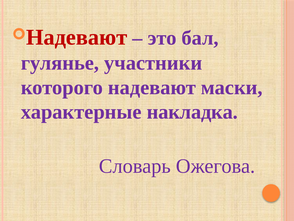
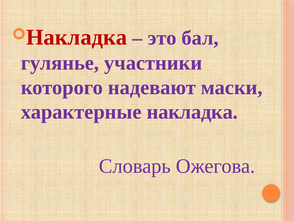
Надевают at (77, 37): Надевают -> Накладка
